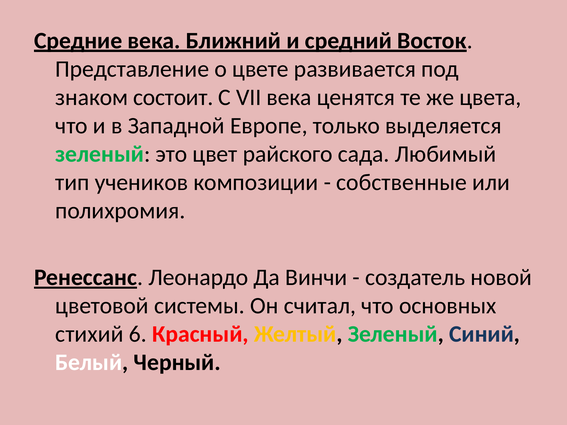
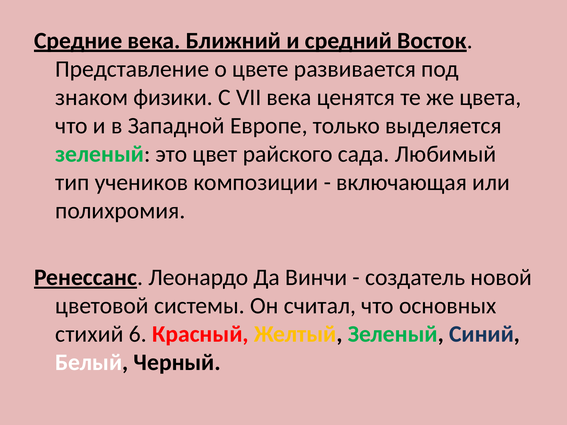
состоит: состоит -> физики
собственные: собственные -> включающая
